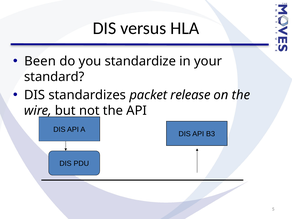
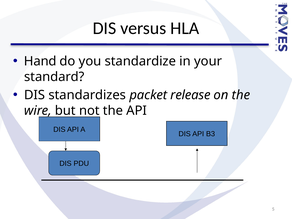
Been: Been -> Hand
